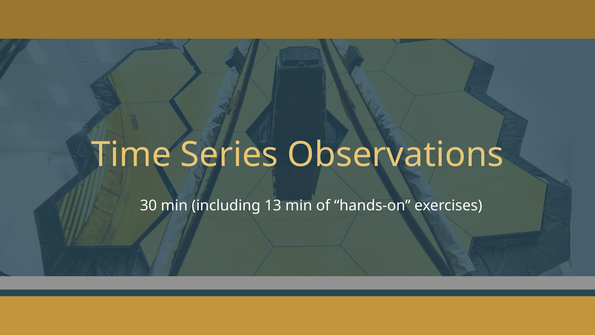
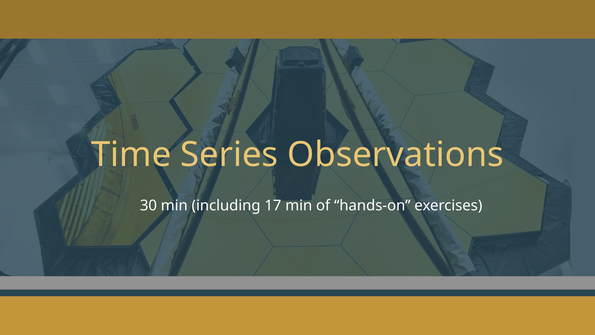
13: 13 -> 17
